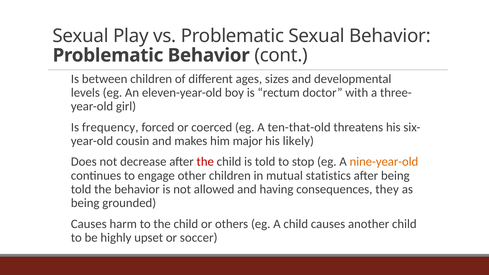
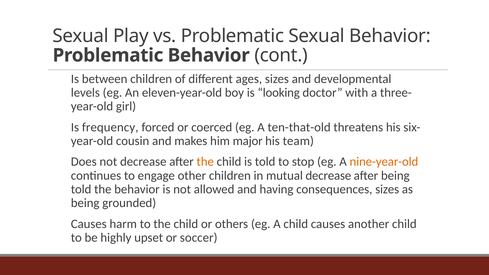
rectum: rectum -> looking
likely: likely -> team
the at (205, 162) colour: red -> orange
mutual statistics: statistics -> decrease
consequences they: they -> sizes
